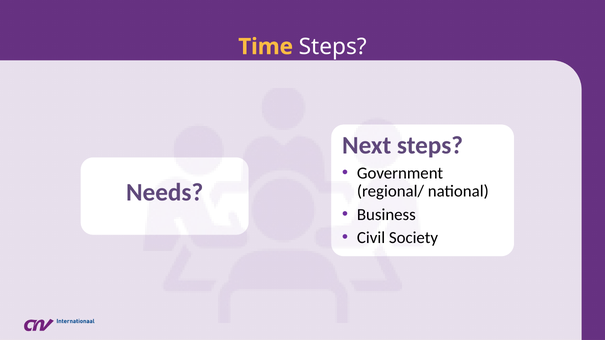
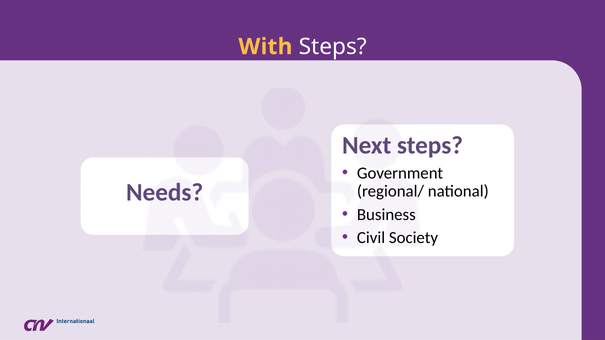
Time: Time -> With
